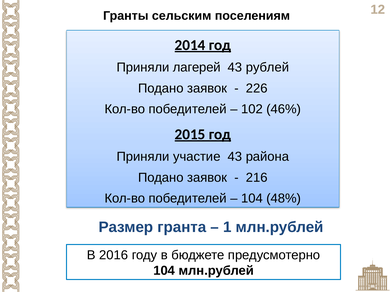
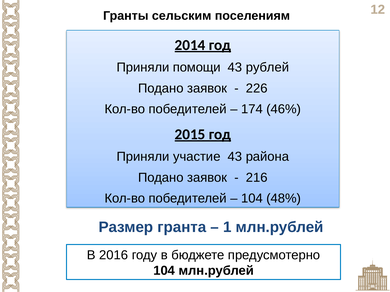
лагерей: лагерей -> помощи
102: 102 -> 174
